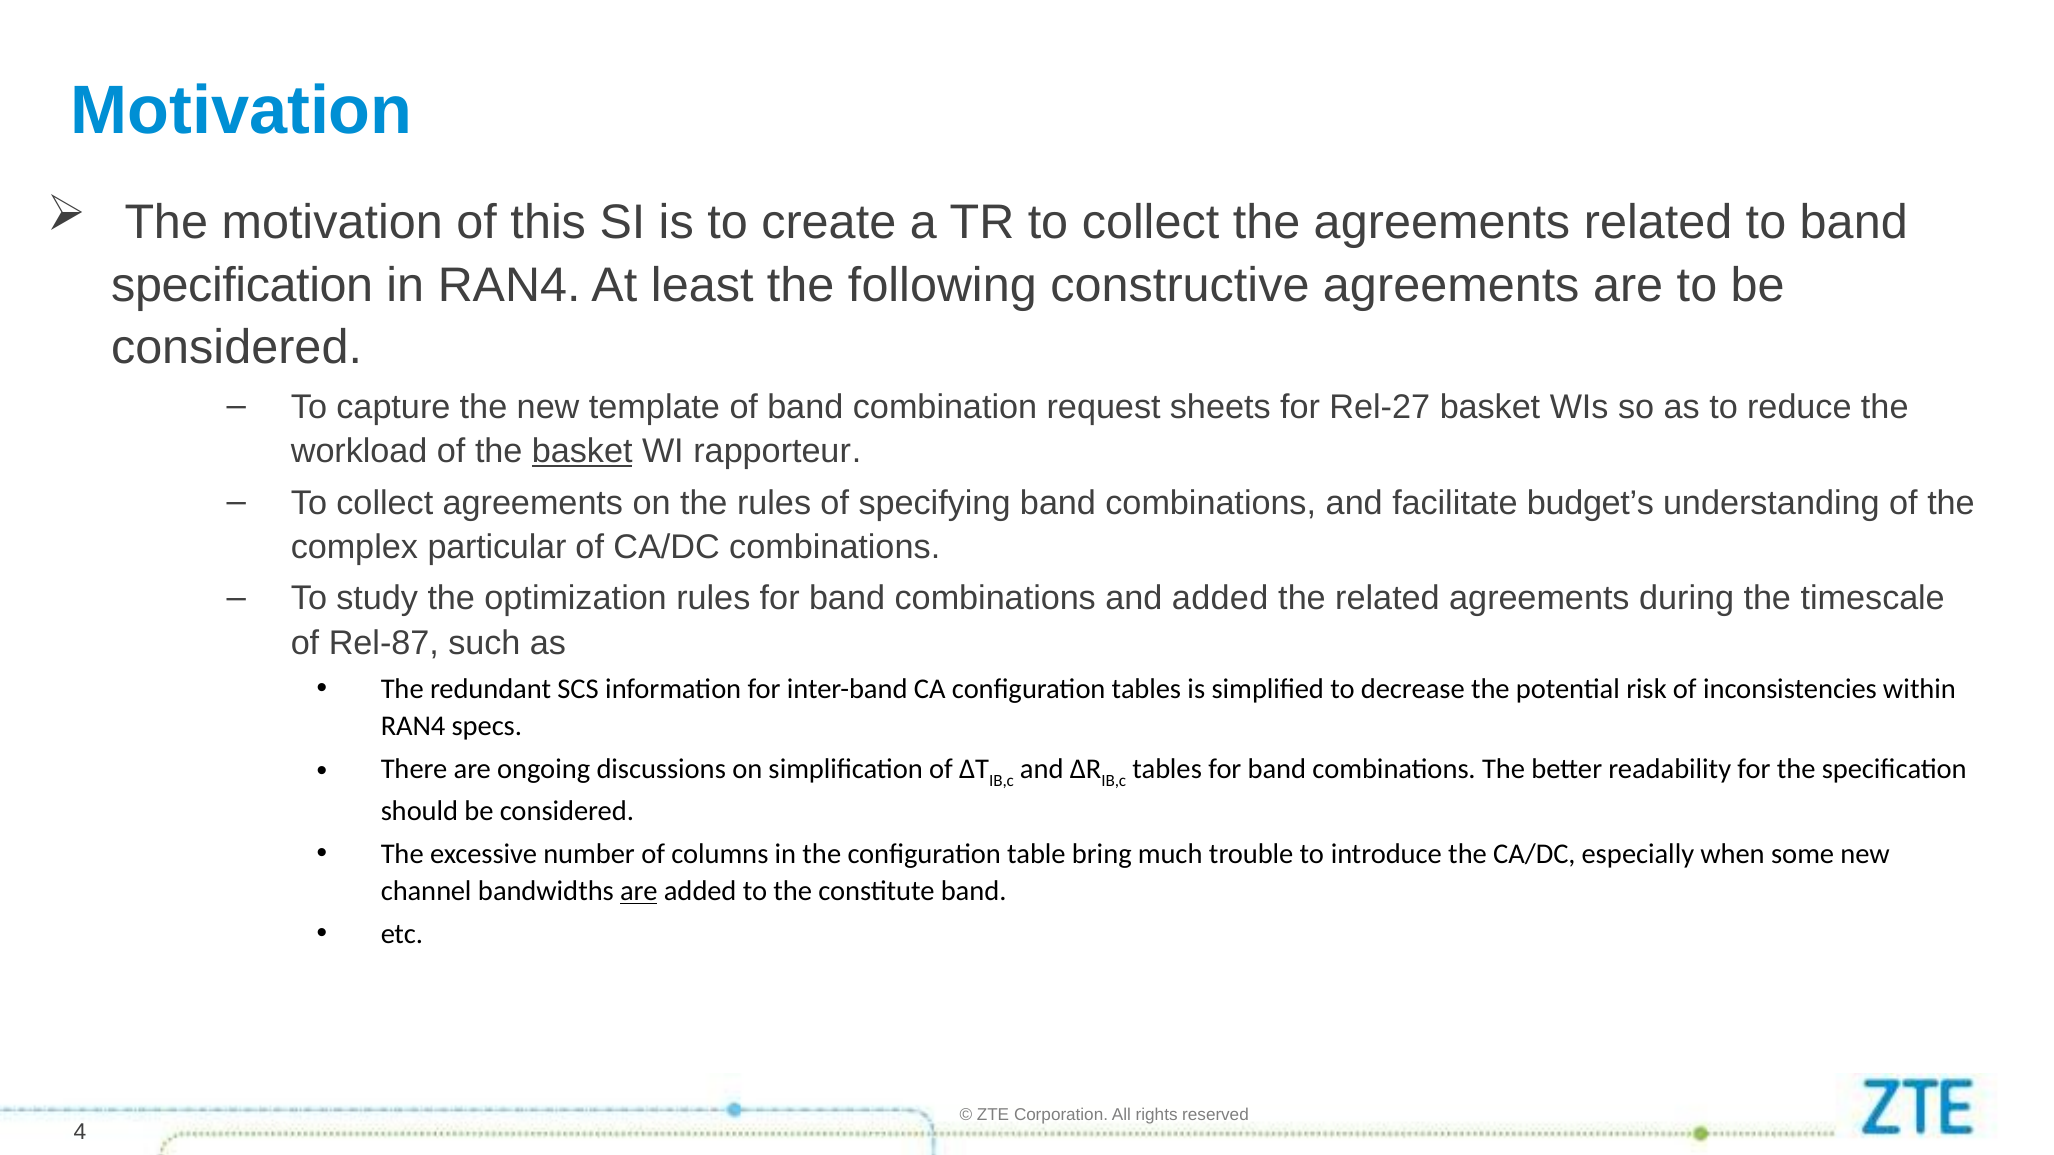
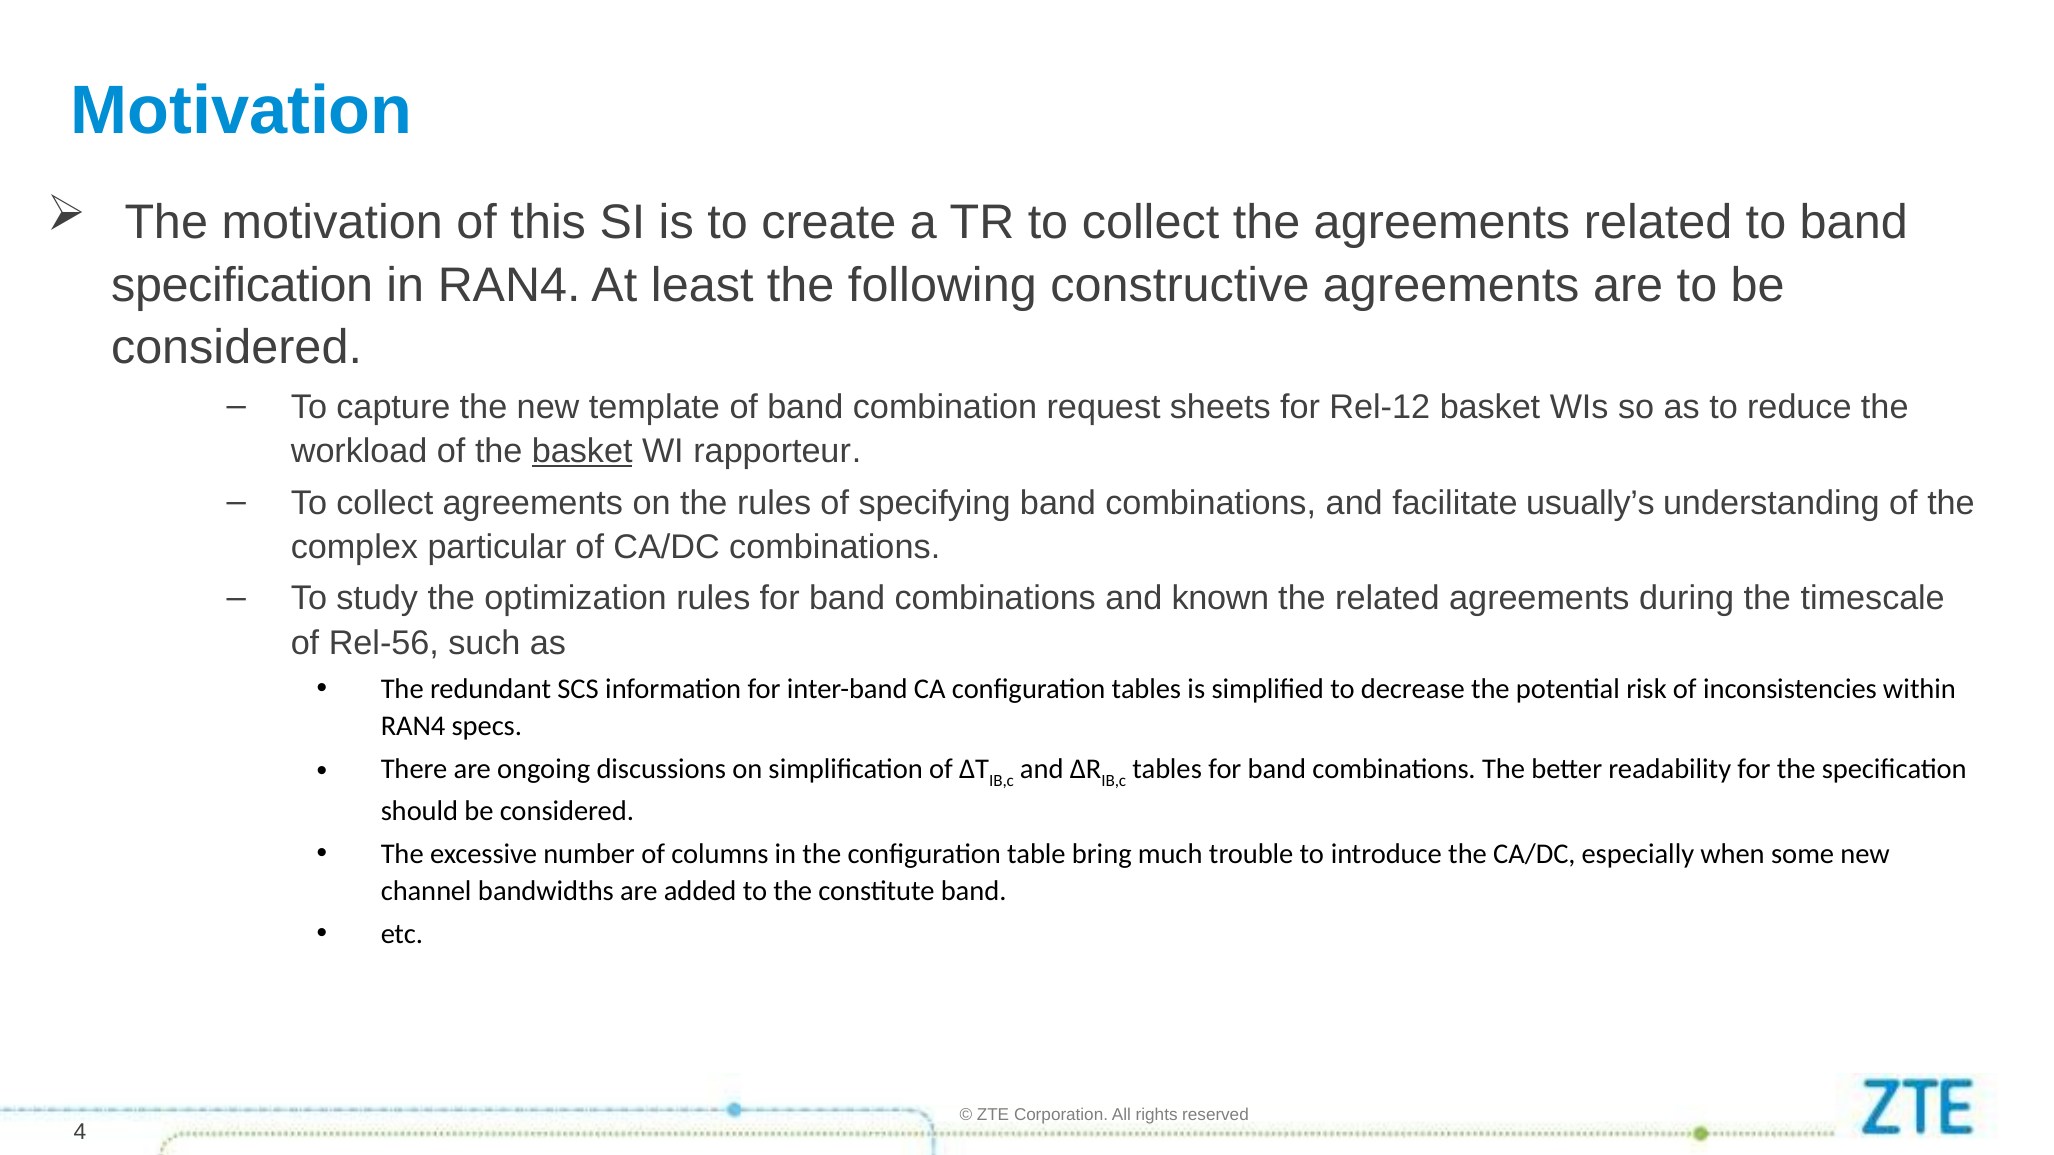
Rel-27: Rel-27 -> Rel-12
budget’s: budget’s -> usually’s
and added: added -> known
Rel-87: Rel-87 -> Rel-56
are at (639, 892) underline: present -> none
